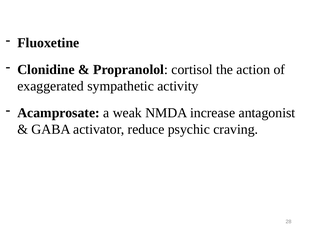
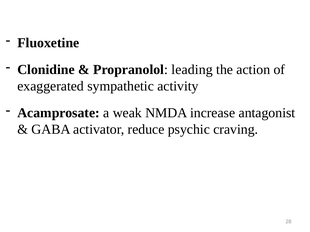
cortisol: cortisol -> leading
